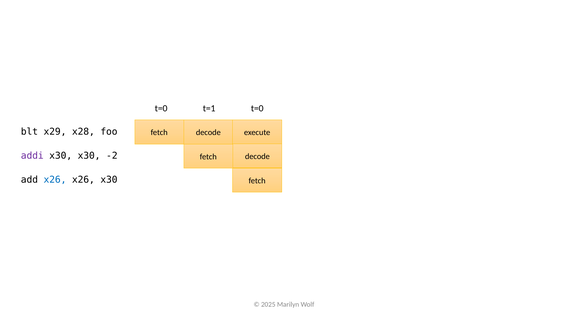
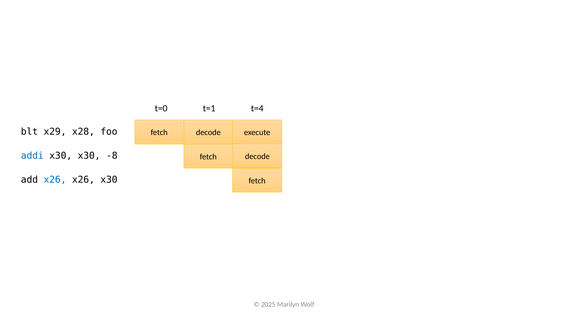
t=1 t=0: t=0 -> t=4
addi colour: purple -> blue
-2: -2 -> -8
